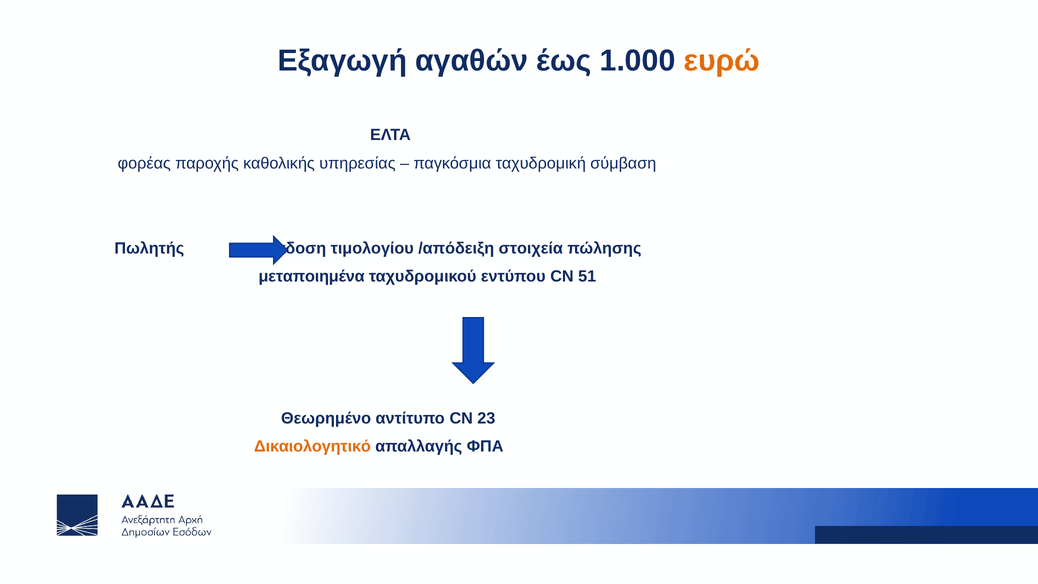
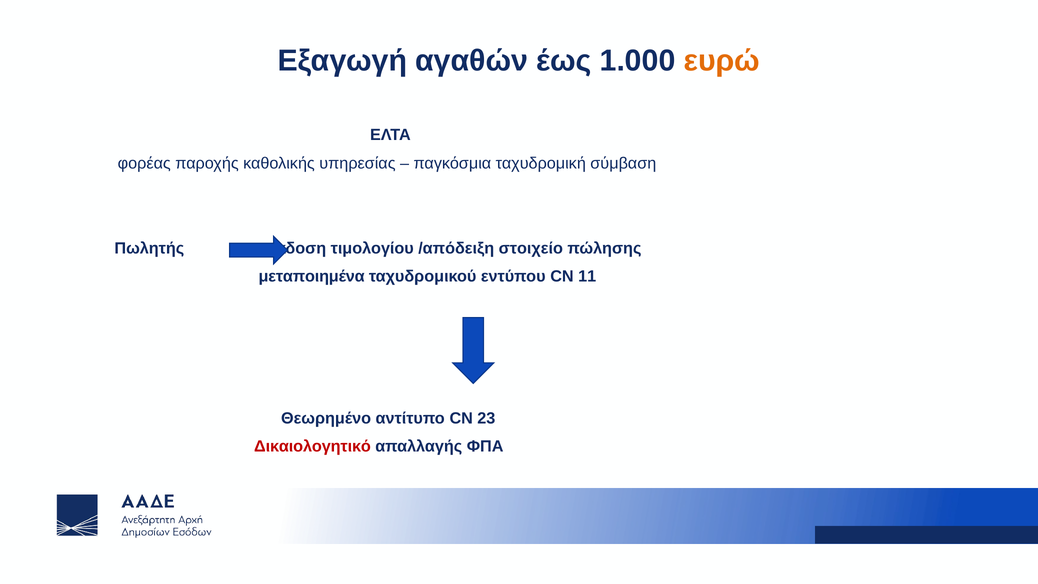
στοιχεία: στοιχεία -> στοιχείο
51: 51 -> 11
Δικαιολογητικό colour: orange -> red
